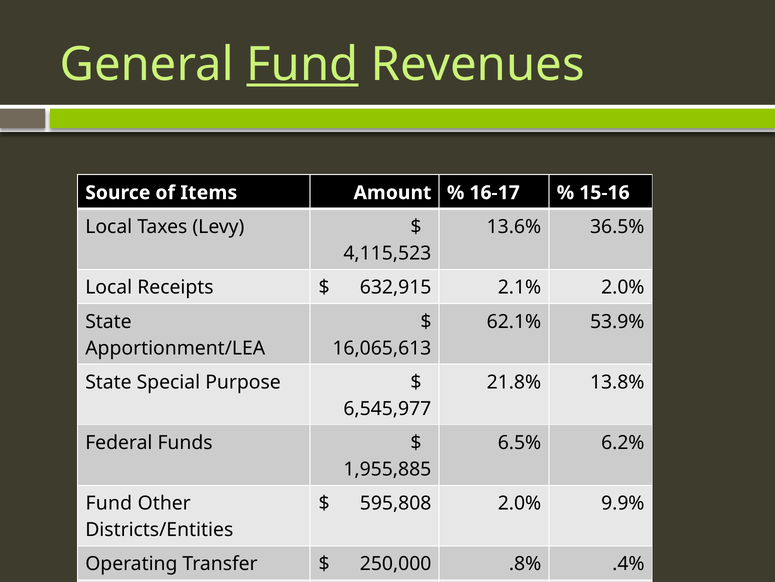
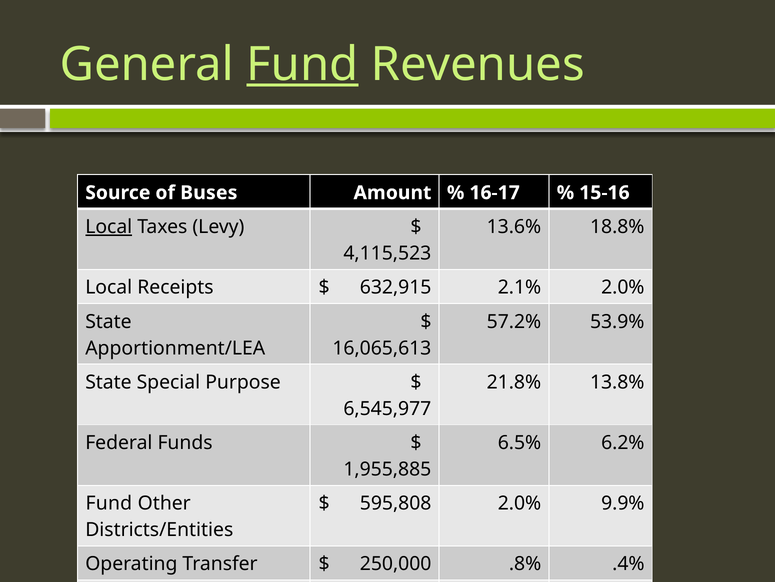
Items: Items -> Buses
Local at (109, 227) underline: none -> present
36.5%: 36.5% -> 18.8%
62.1%: 62.1% -> 57.2%
